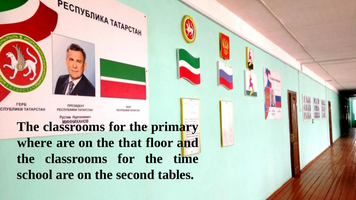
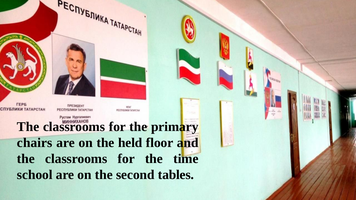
where: where -> chairs
that: that -> held
